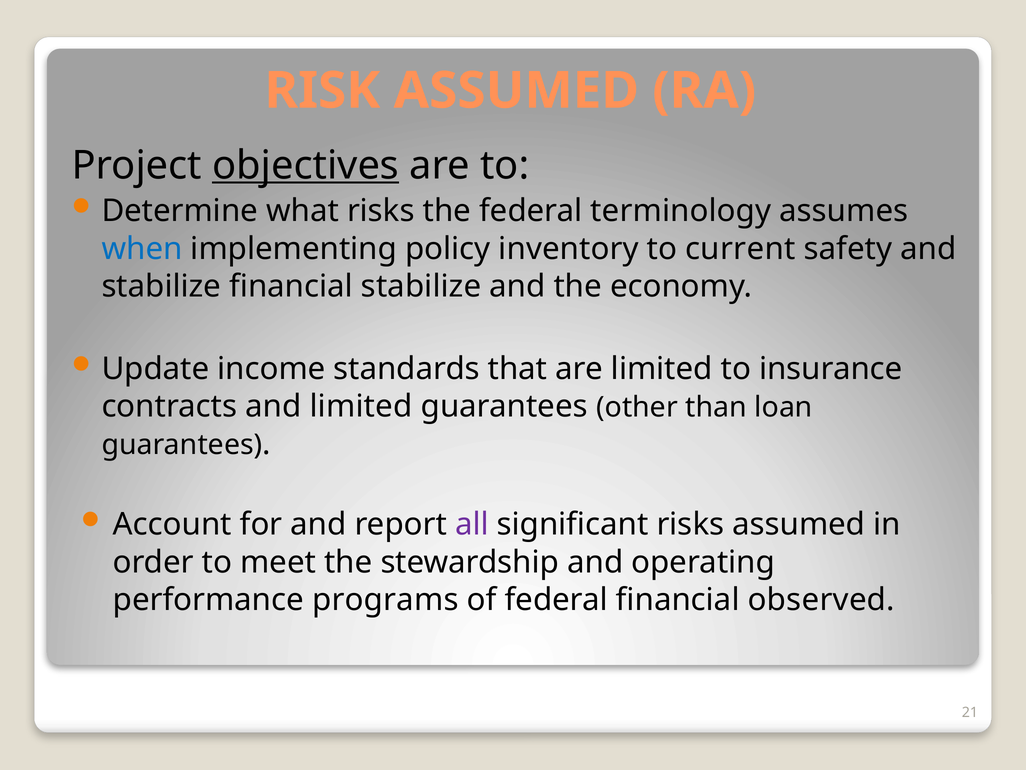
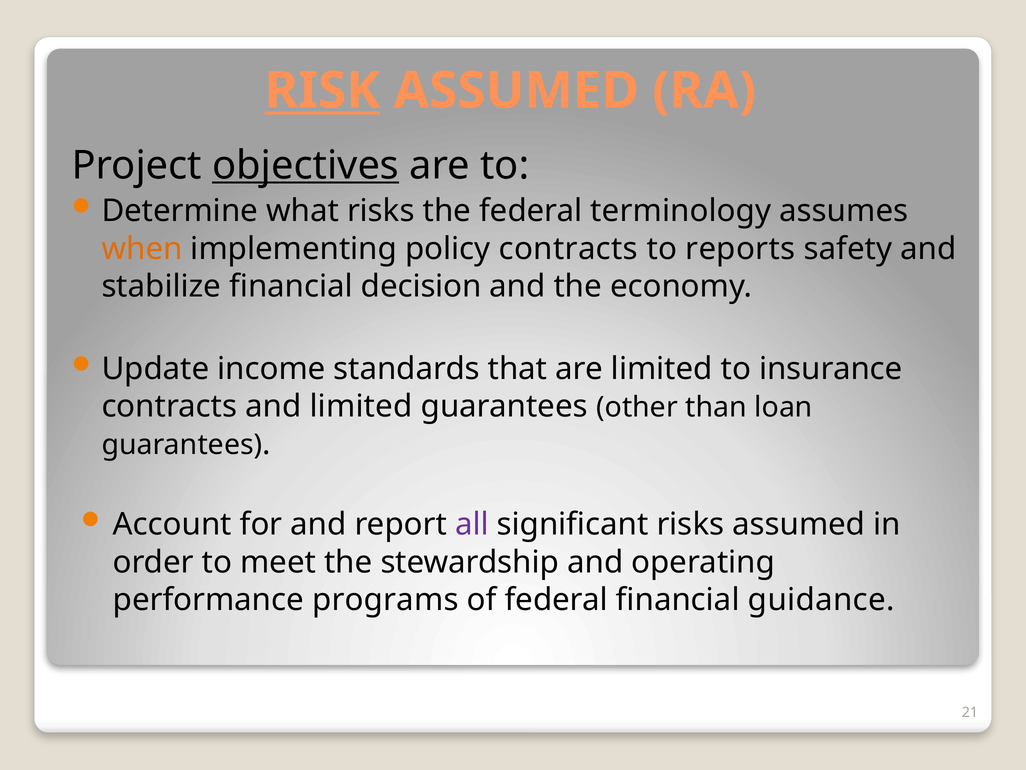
RISK underline: none -> present
when colour: blue -> orange
policy inventory: inventory -> contracts
current: current -> reports
financial stabilize: stabilize -> decision
observed: observed -> guidance
